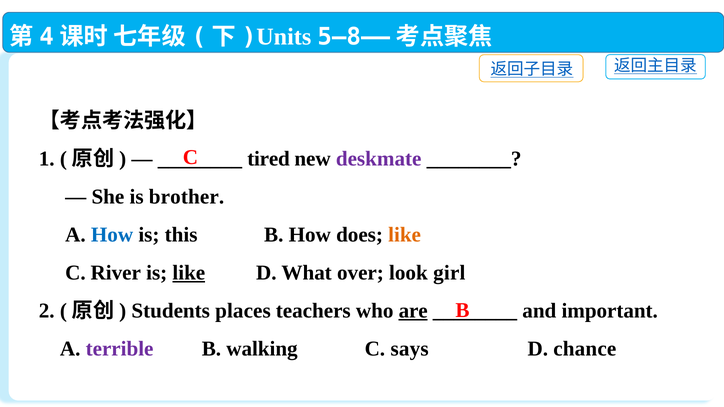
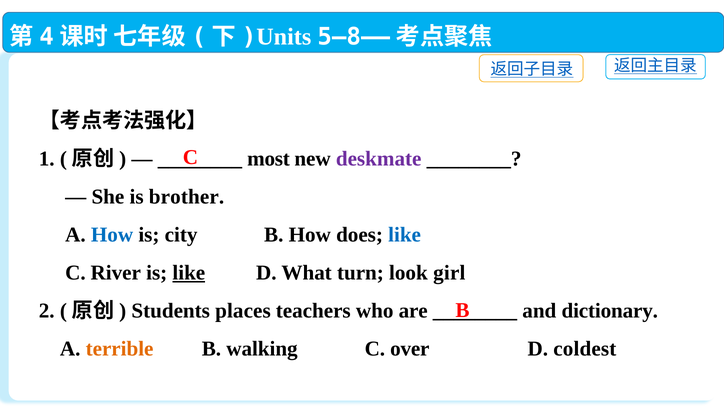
tired: tired -> most
this: this -> city
like at (405, 235) colour: orange -> blue
over: over -> turn
are underline: present -> none
important: important -> dictionary
terrible colour: purple -> orange
says: says -> over
chance: chance -> coldest
